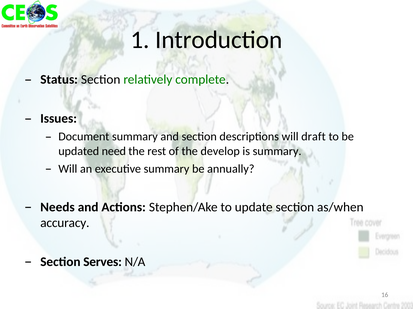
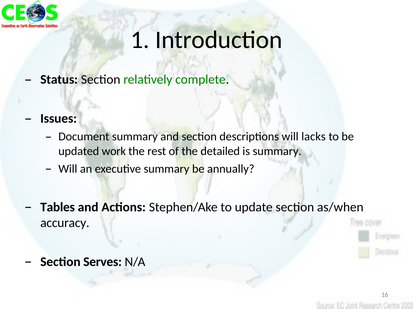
draft: draft -> lacks
need: need -> work
develop: develop -> detailed
Needs: Needs -> Tables
